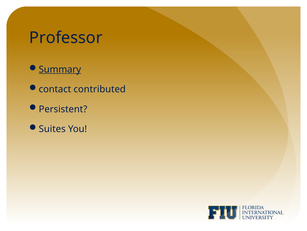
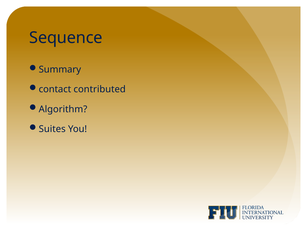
Professor: Professor -> Sequence
Summary underline: present -> none
Persistent: Persistent -> Algorithm
